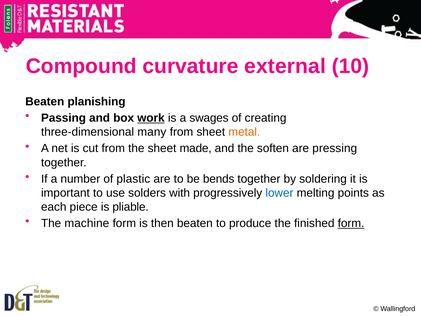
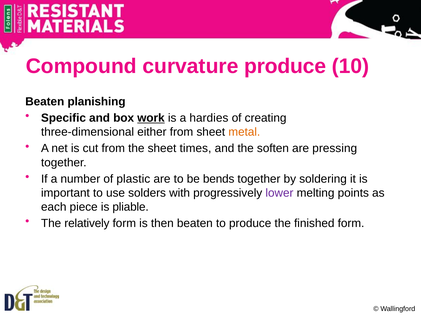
curvature external: external -> produce
Passing: Passing -> Specific
swages: swages -> hardies
many: many -> either
made: made -> times
lower colour: blue -> purple
machine: machine -> relatively
form at (351, 223) underline: present -> none
